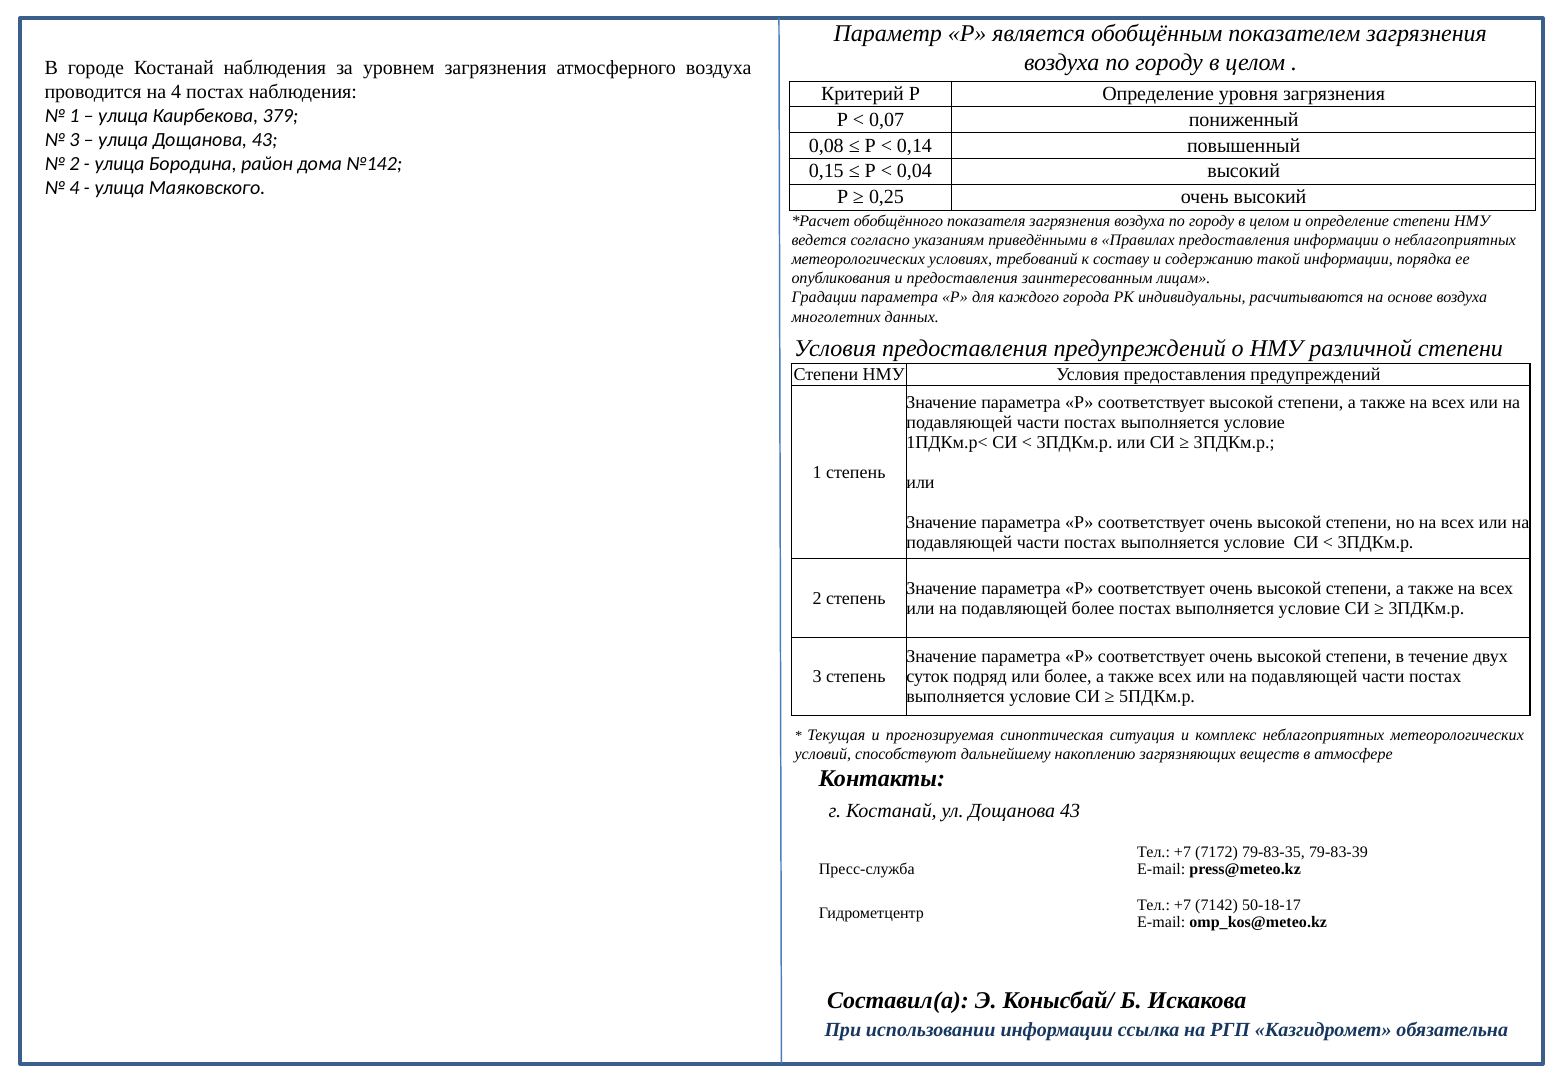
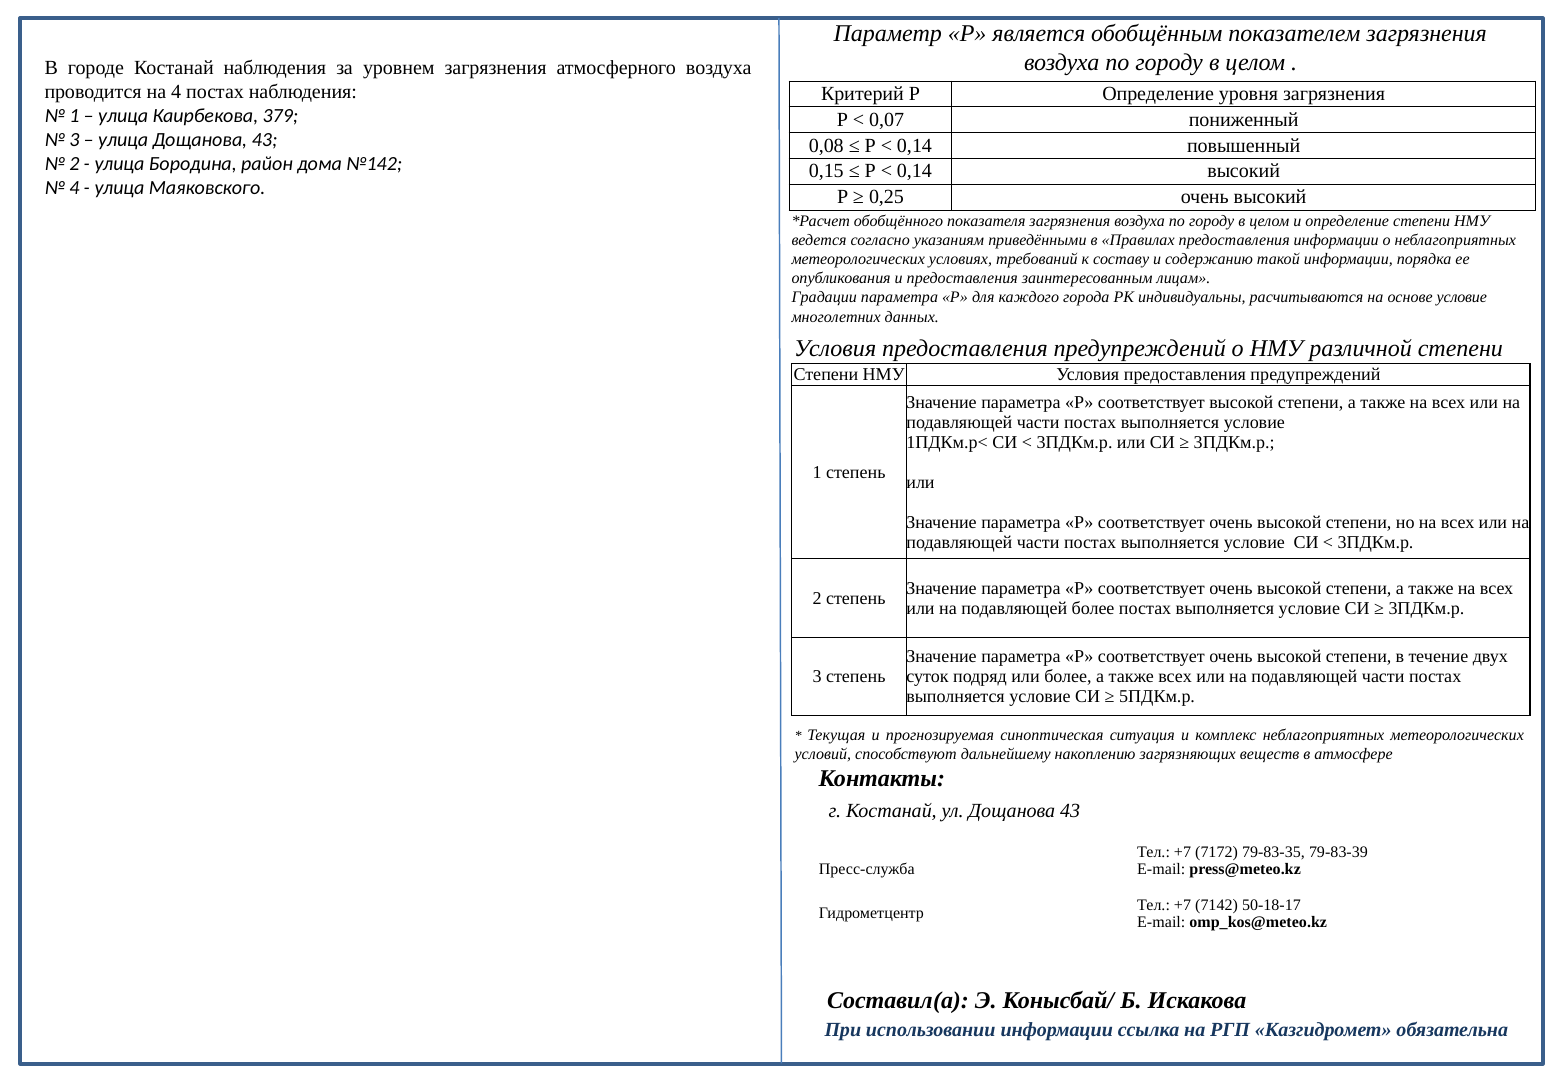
0,04 at (914, 171): 0,04 -> 0,14
основе воздуха: воздуха -> условие
